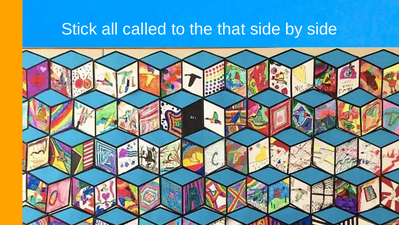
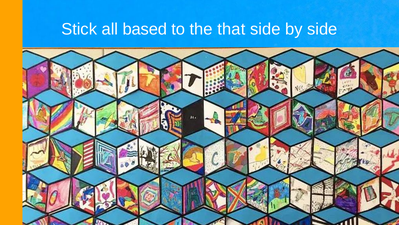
called: called -> based
